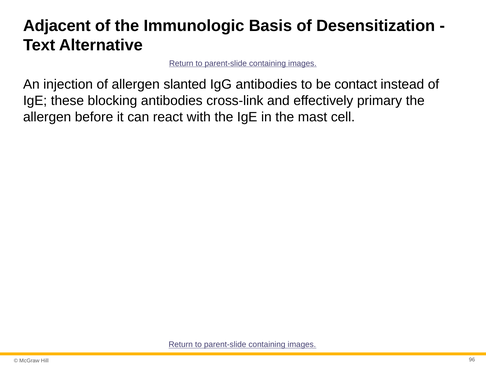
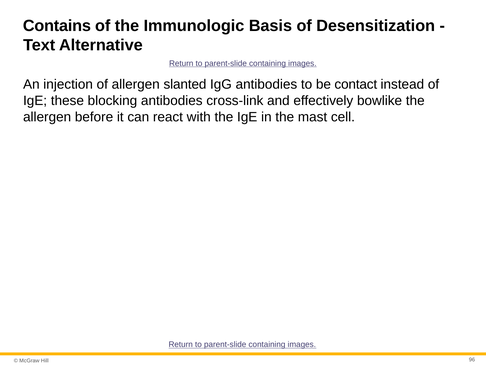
Adjacent: Adjacent -> Contains
primary: primary -> bowlike
